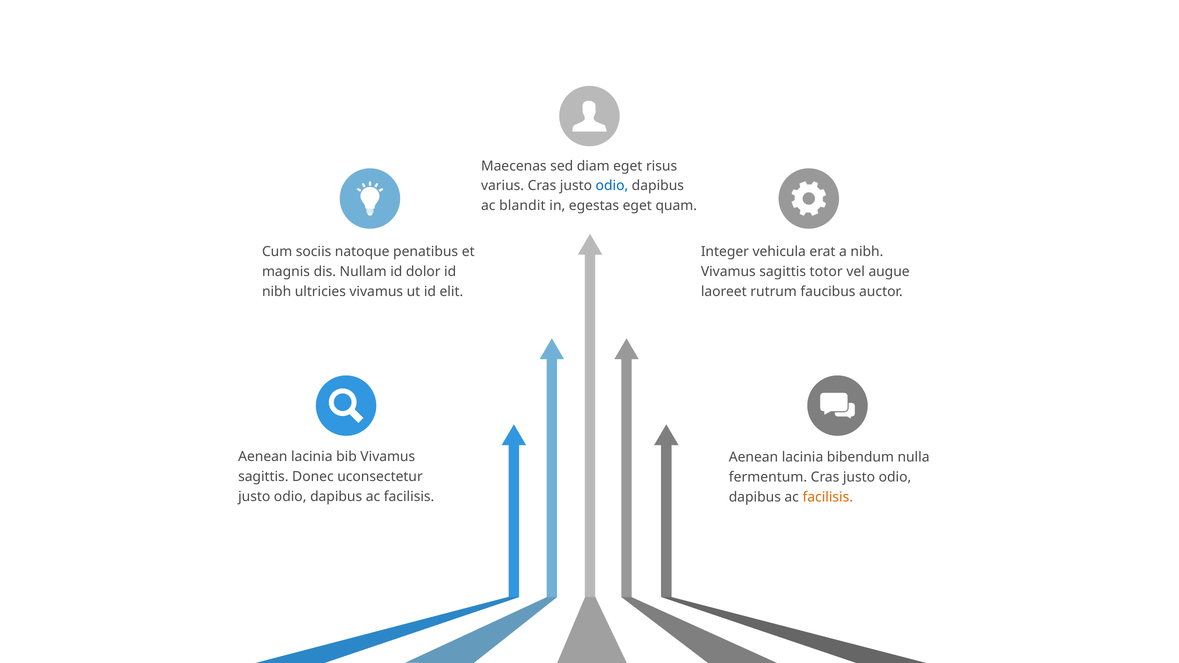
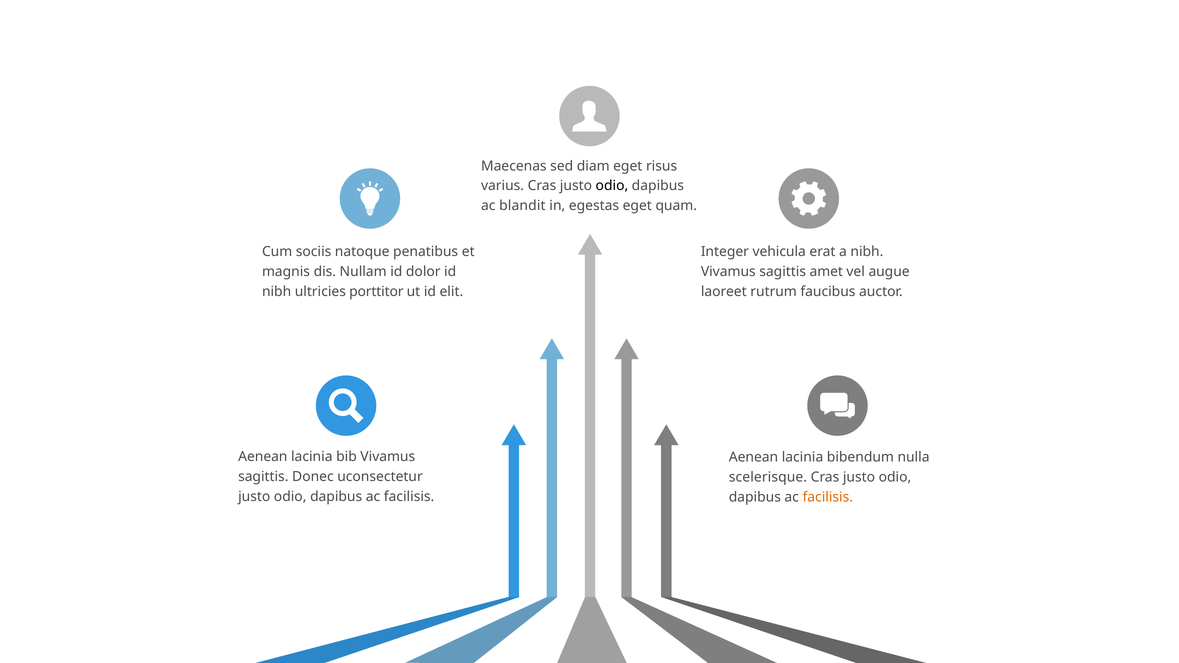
odio at (612, 186) colour: blue -> black
totor: totor -> amet
ultricies vivamus: vivamus -> porttitor
fermentum: fermentum -> scelerisque
